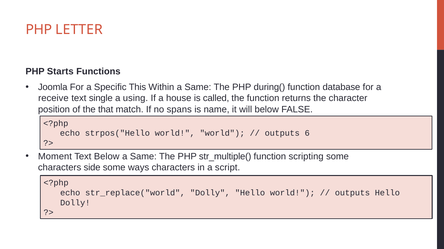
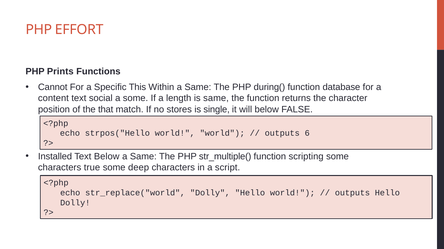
LETTER: LETTER -> EFFORT
Starts: Starts -> Prints
Joomla: Joomla -> Cannot
receive: receive -> content
single: single -> social
a using: using -> some
house: house -> length
is called: called -> same
spans: spans -> stores
name: name -> single
Moment: Moment -> Installed
side: side -> true
ways: ways -> deep
